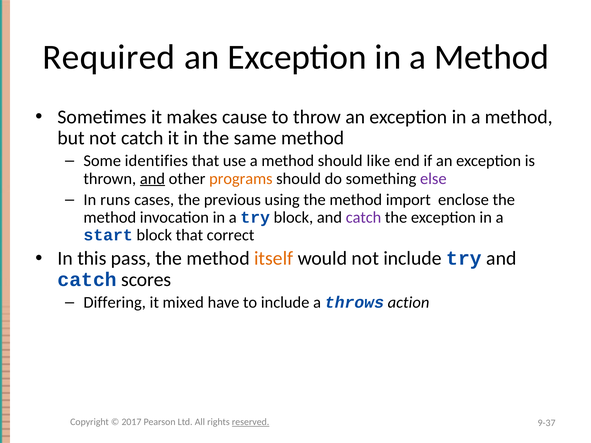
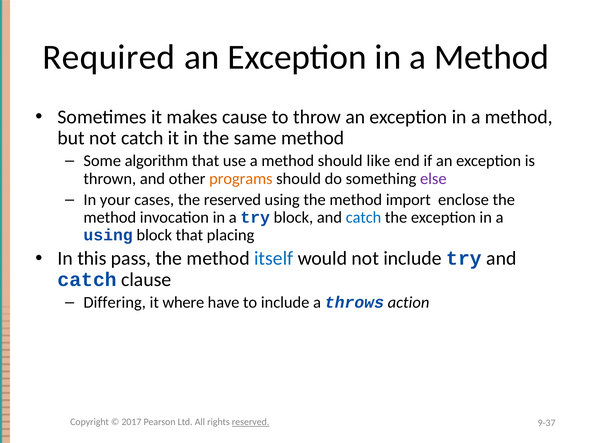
identifies: identifies -> algorithm
and at (152, 179) underline: present -> none
runs: runs -> your
the previous: previous -> reserved
catch at (364, 217) colour: purple -> blue
start at (108, 235): start -> using
correct: correct -> placing
itself colour: orange -> blue
scores: scores -> clause
mixed: mixed -> where
